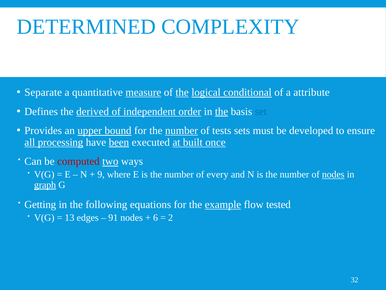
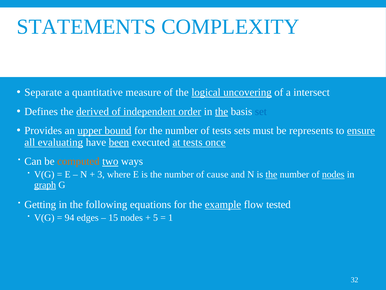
DETERMINED: DETERMINED -> STATEMENTS
measure underline: present -> none
the at (182, 92) underline: present -> none
conditional: conditional -> uncovering
attribute: attribute -> intersect
number at (182, 130) underline: present -> none
developed: developed -> represents
ensure underline: none -> present
processing: processing -> evaluating
at built: built -> tests
computed colour: red -> orange
9: 9 -> 3
every: every -> cause
the at (271, 174) underline: none -> present
13: 13 -> 94
91: 91 -> 15
6: 6 -> 5
2: 2 -> 1
